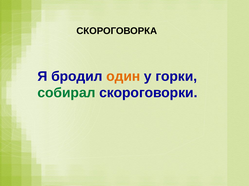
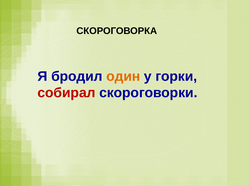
собирал colour: green -> red
